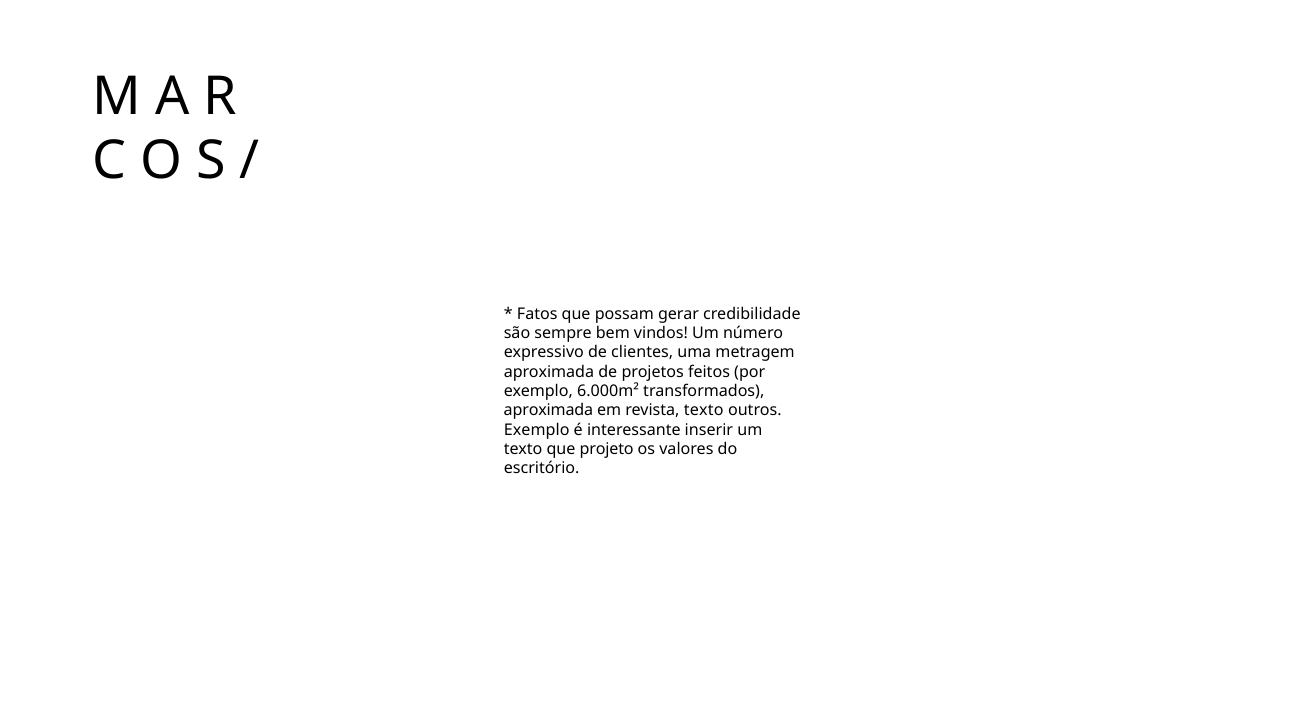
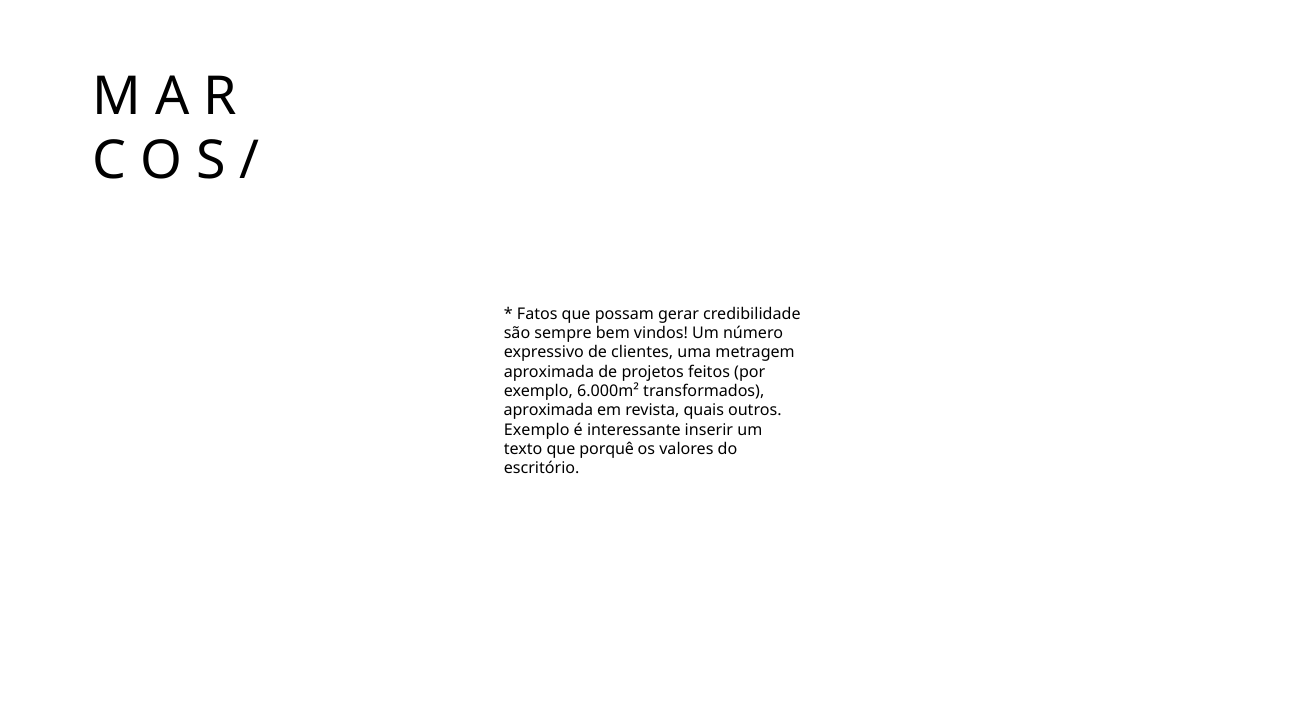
revista texto: texto -> quais
projeto: projeto -> porquê
